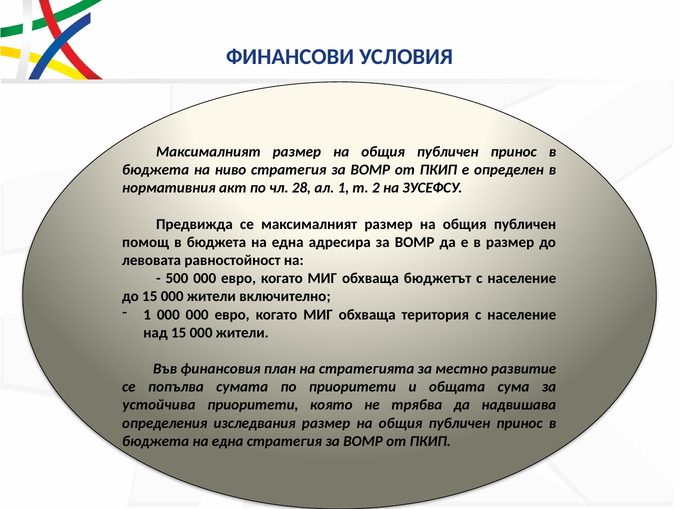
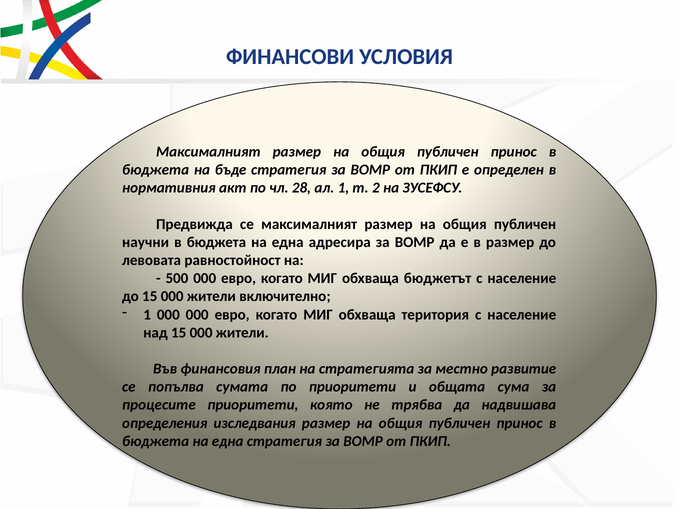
ниво: ниво -> бъде
помощ: помощ -> научни
устойчива: устойчива -> процесите
